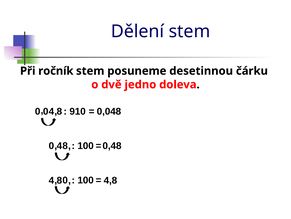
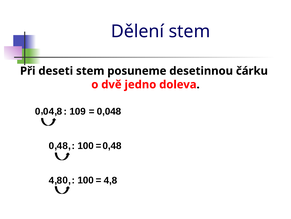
ročník: ročník -> deseti
910: 910 -> 109
